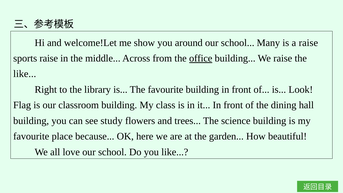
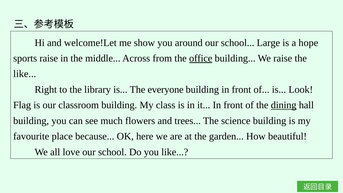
Many: Many -> Large
a raise: raise -> hope
The favourite: favourite -> everyone
dining underline: none -> present
study: study -> much
